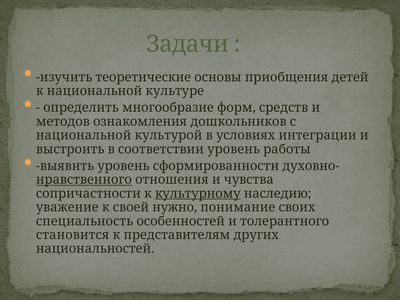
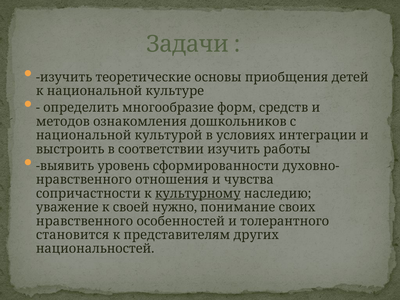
соответствии уровень: уровень -> изучить
нравственного at (84, 180) underline: present -> none
специальность at (85, 221): специальность -> нравственного
